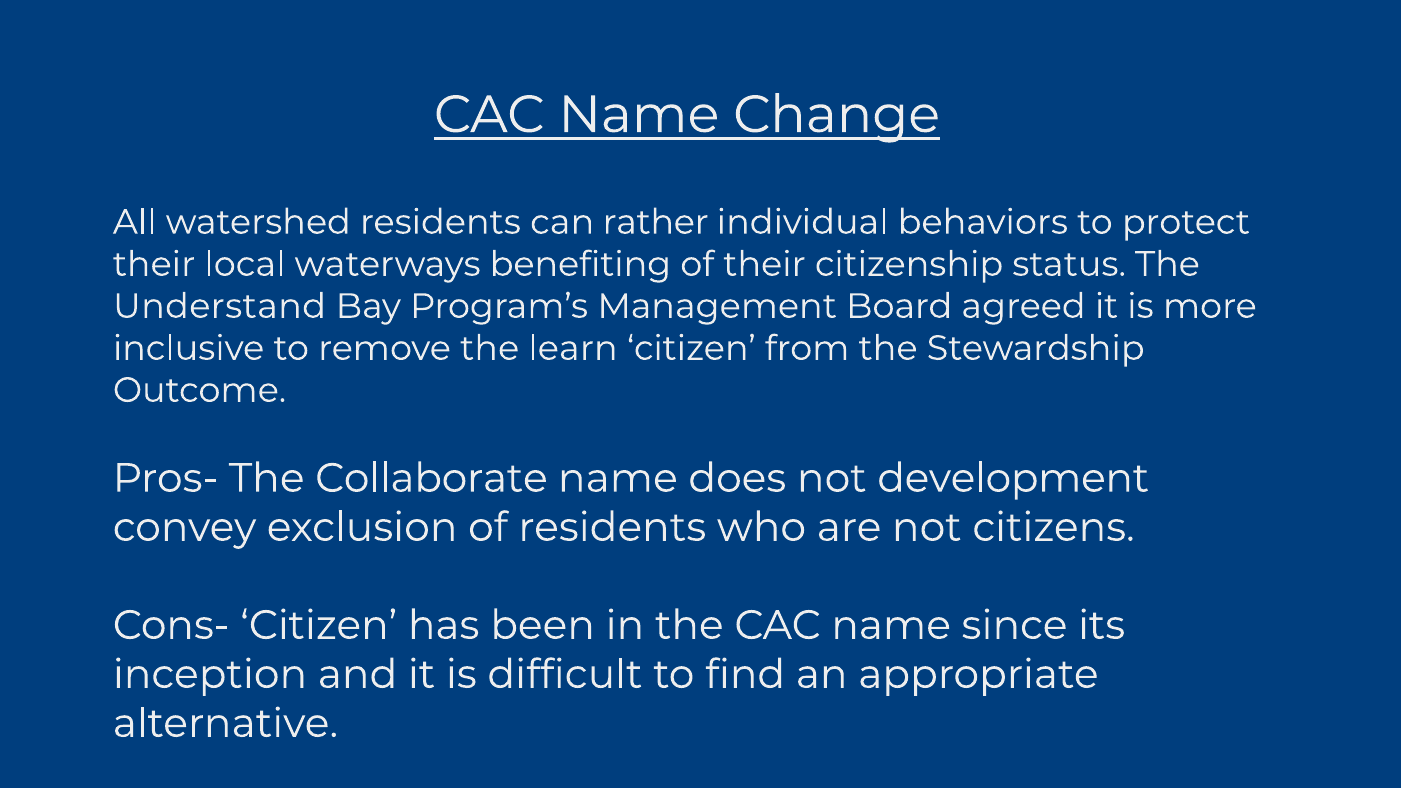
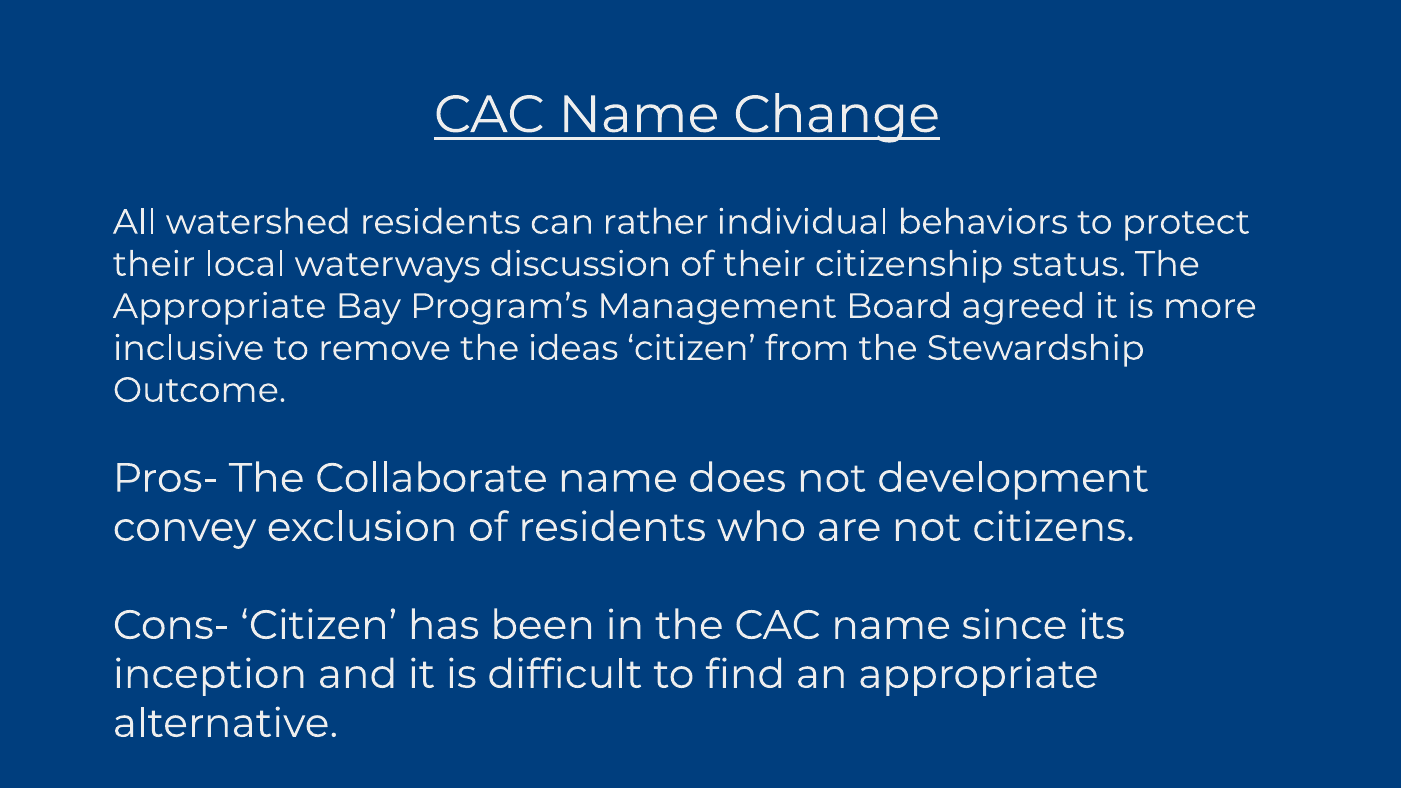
benefiting: benefiting -> discussion
Understand at (220, 306): Understand -> Appropriate
learn: learn -> ideas
